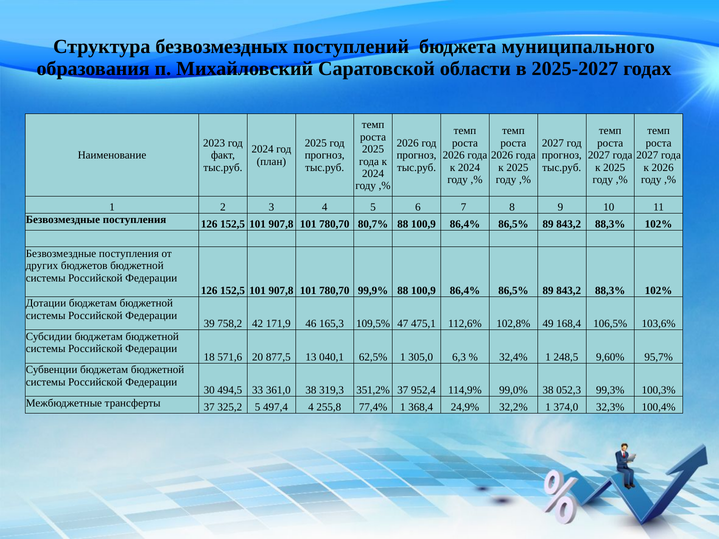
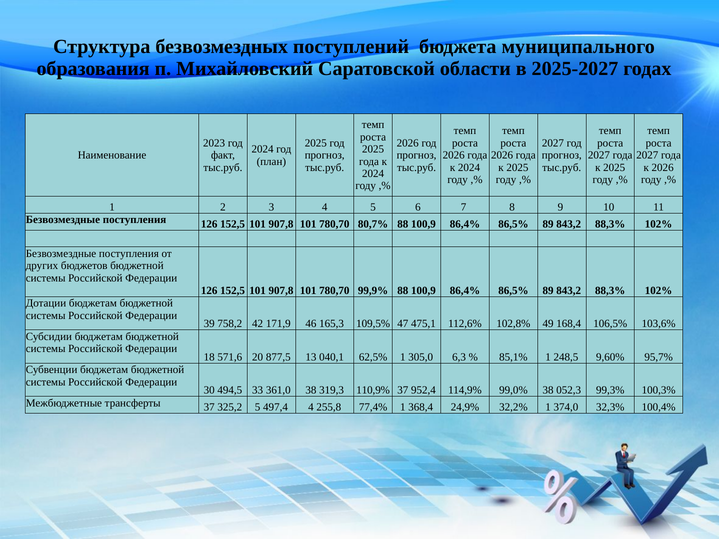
32,4%: 32,4% -> 85,1%
351,2%: 351,2% -> 110,9%
